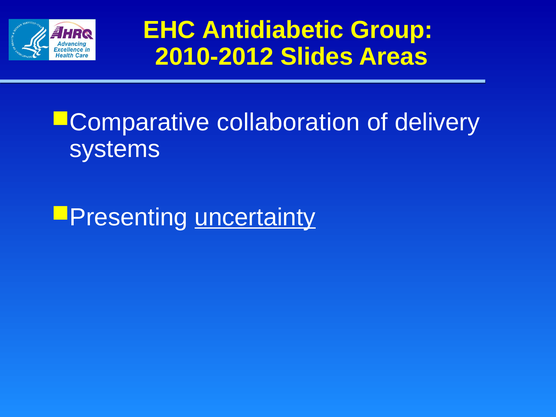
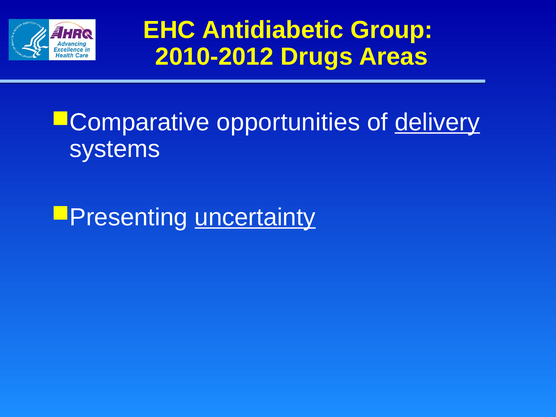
Slides: Slides -> Drugs
collaboration: collaboration -> opportunities
delivery underline: none -> present
